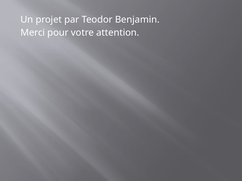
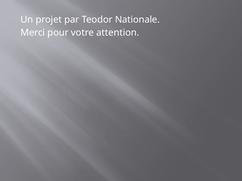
Benjamin: Benjamin -> Nationale
